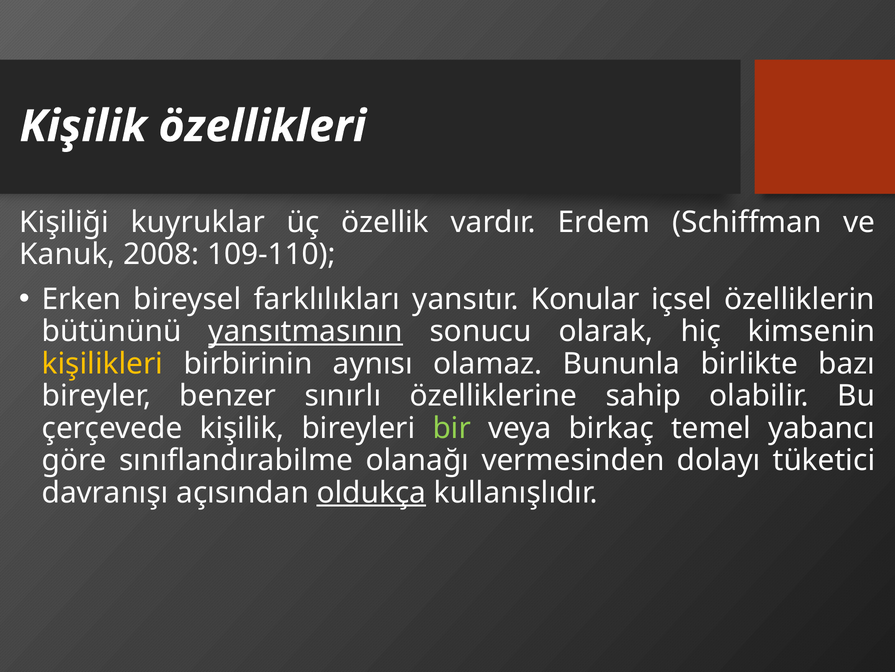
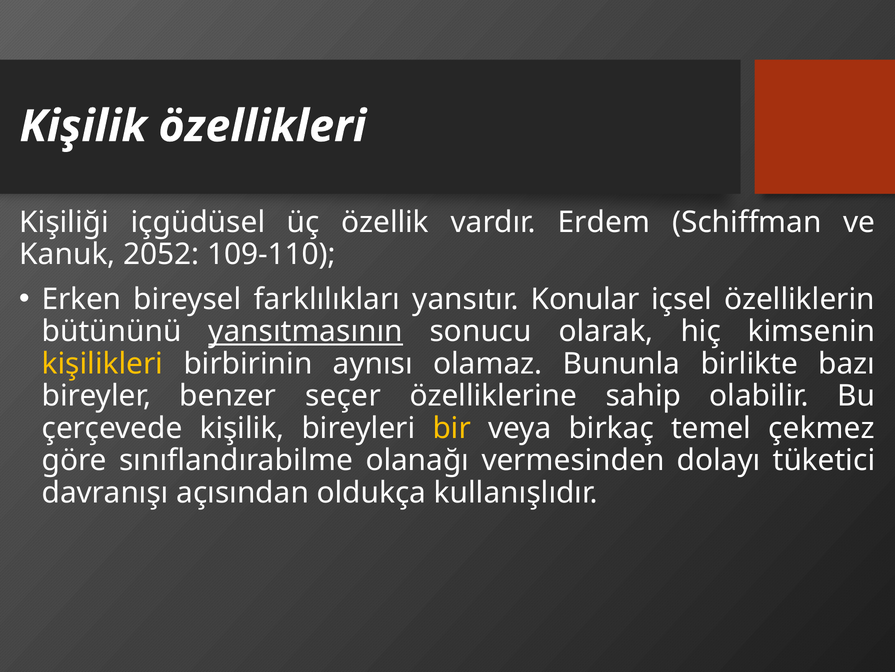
kuyruklar: kuyruklar -> içgüdüsel
2008: 2008 -> 2052
sınırlı: sınırlı -> seçer
bir colour: light green -> yellow
yabancı: yabancı -> çekmez
oldukça underline: present -> none
